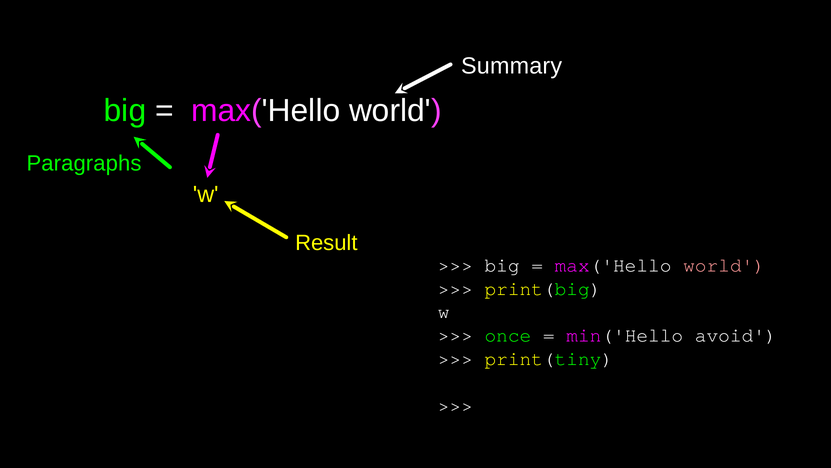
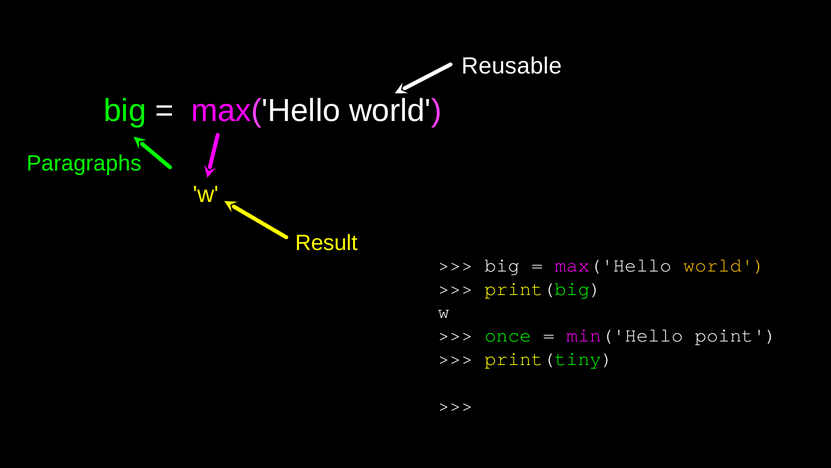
Summary: Summary -> Reusable
world at (724, 265) colour: pink -> yellow
avoid: avoid -> point
